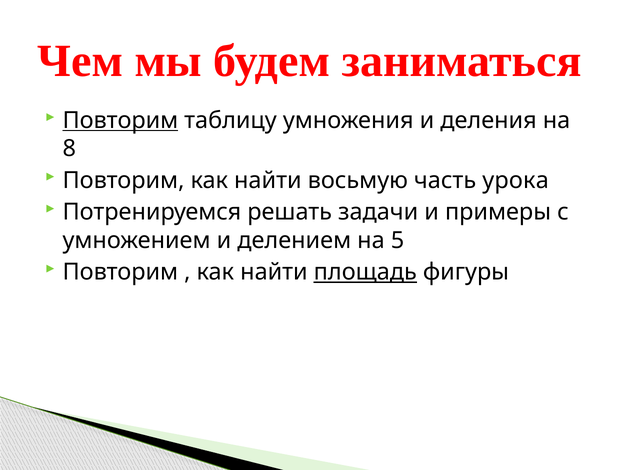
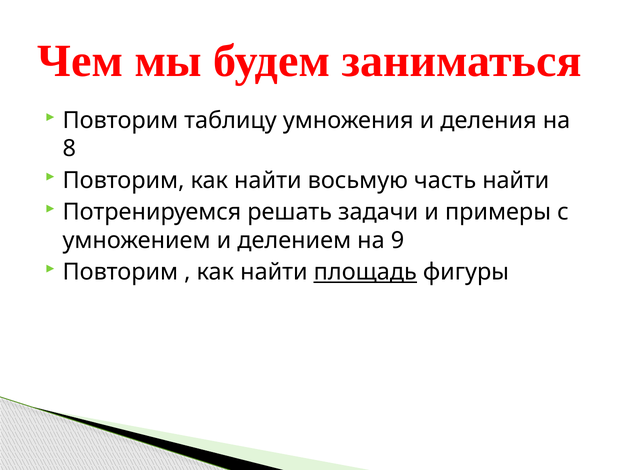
Повторим at (120, 120) underline: present -> none
часть урока: урока -> найти
5: 5 -> 9
